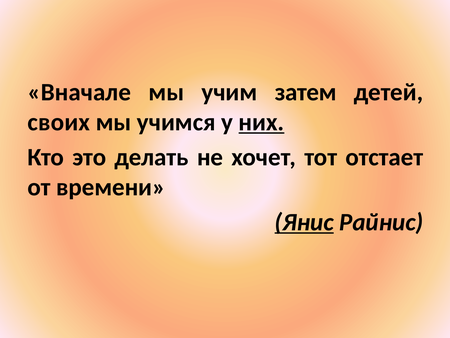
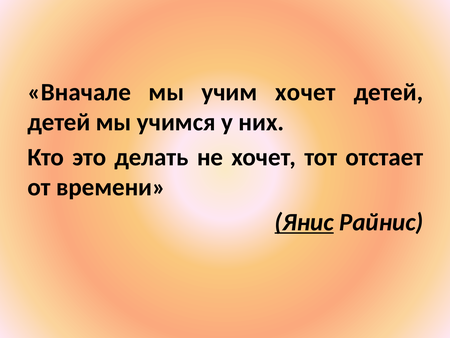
учим затем: затем -> хочет
своих at (59, 122): своих -> детей
них underline: present -> none
